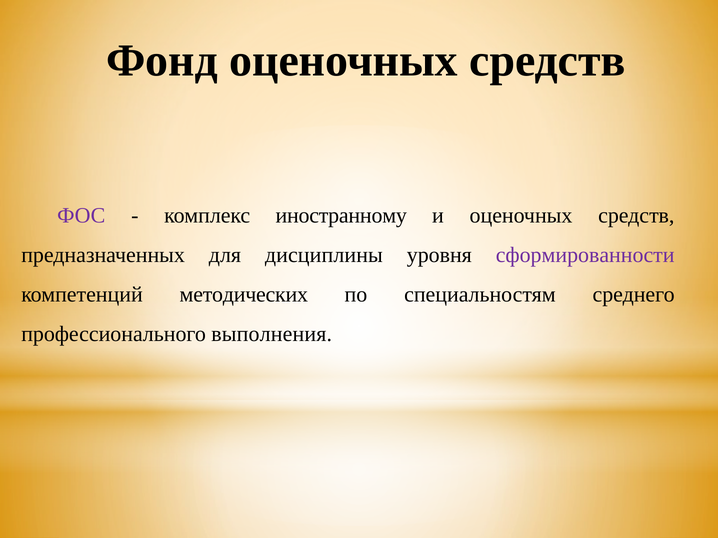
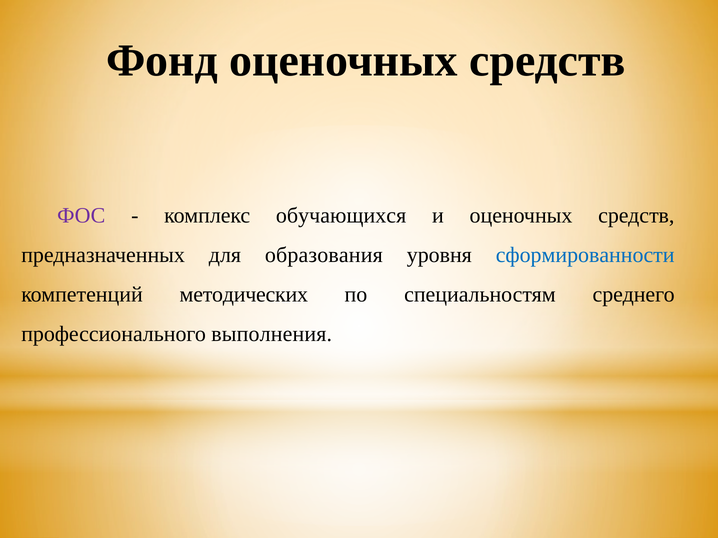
иностранному: иностранному -> обучающихся
дисциплины: дисциплины -> образования
сформированности colour: purple -> blue
